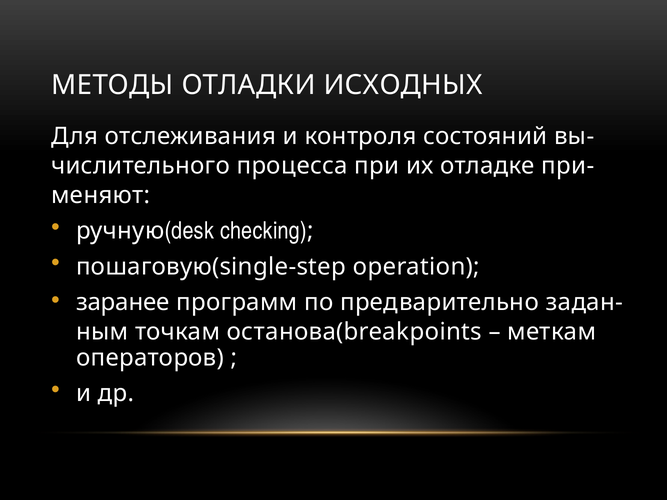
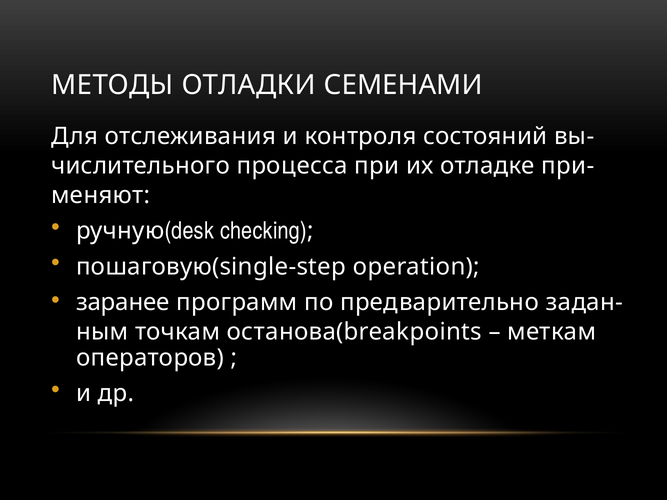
ИСХОДНЫХ: ИСХОДНЫХ -> СЕМЕНАМИ
